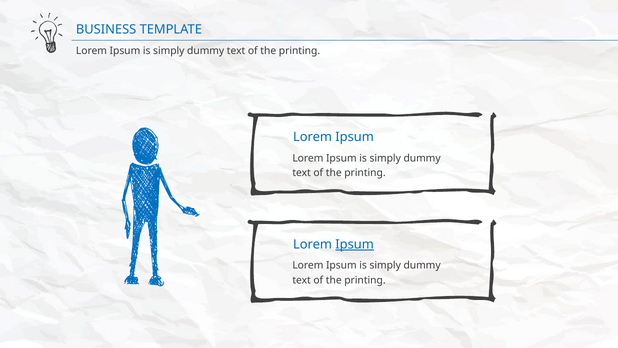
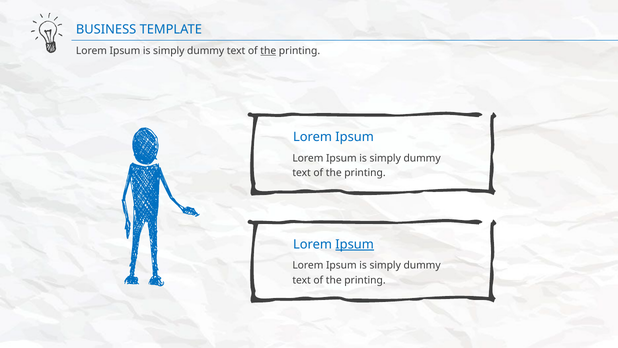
the at (268, 51) underline: none -> present
